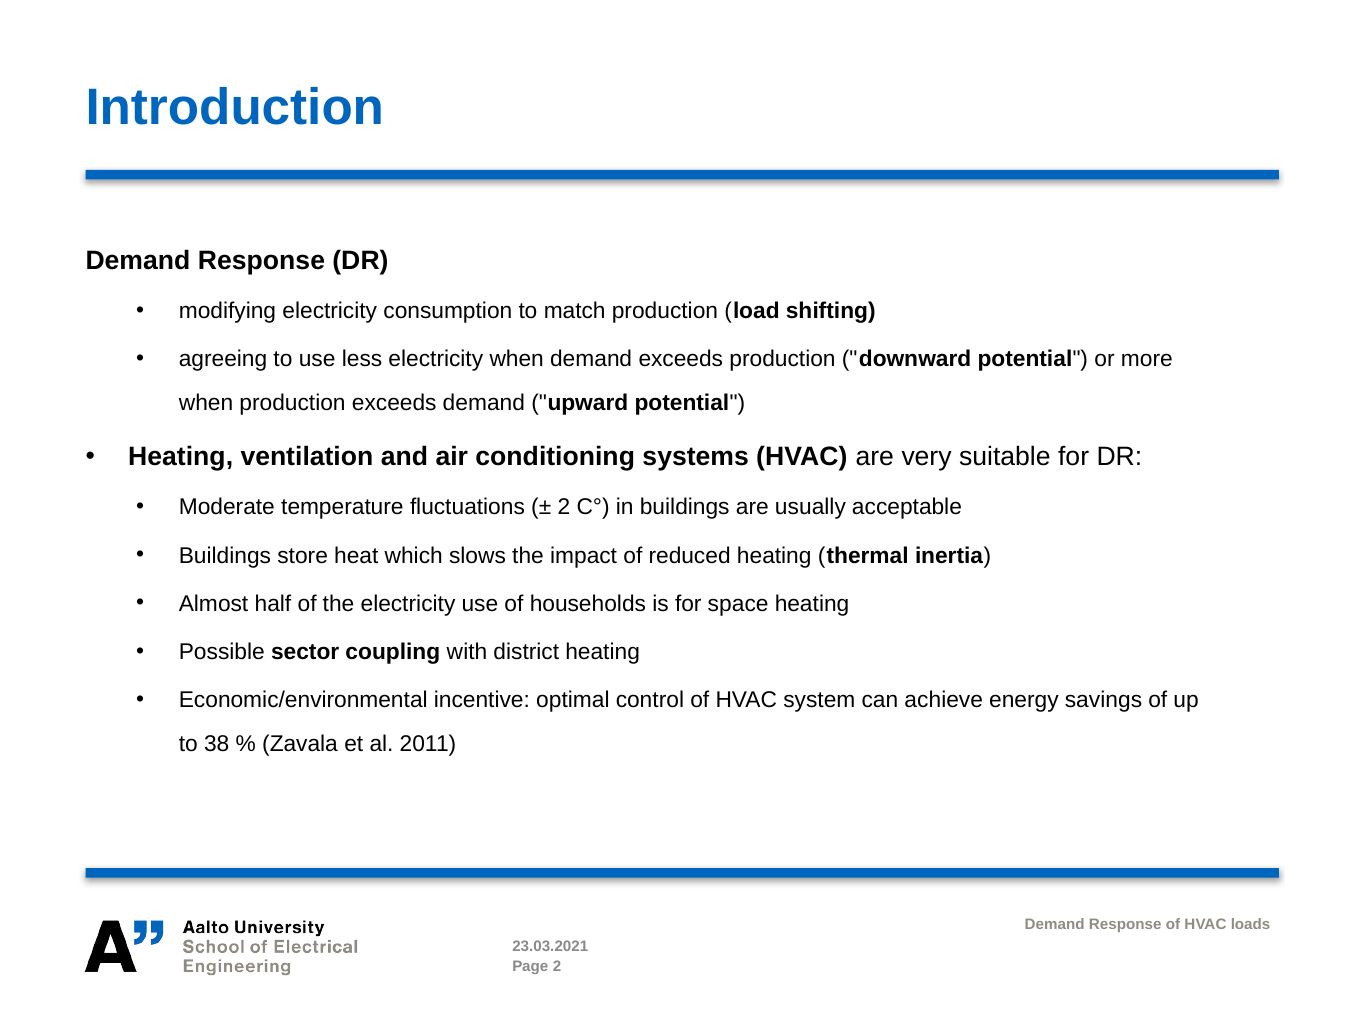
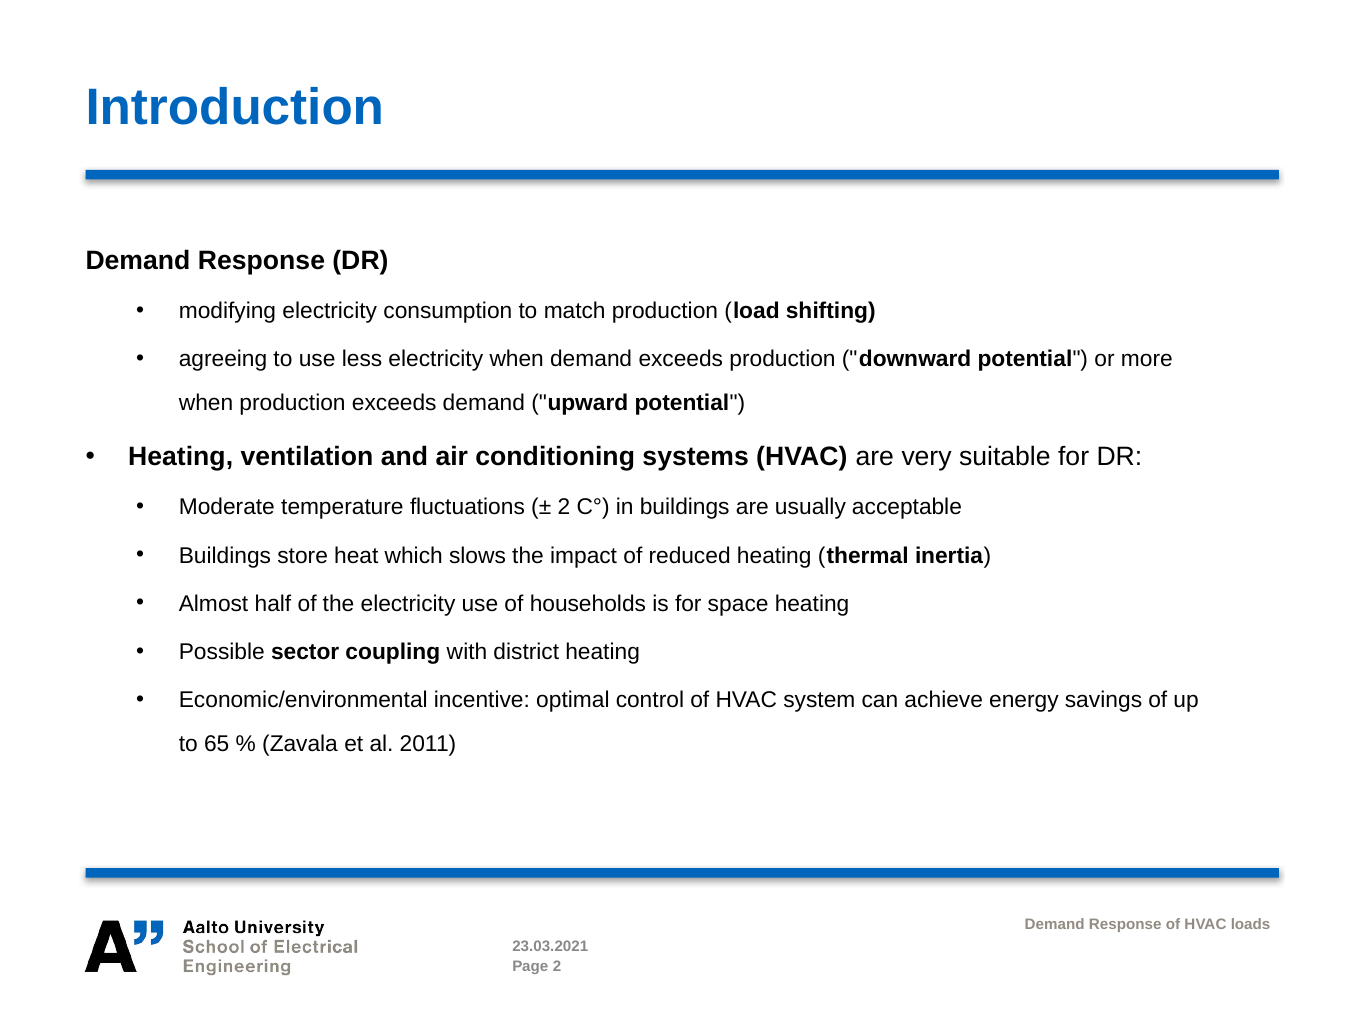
38: 38 -> 65
